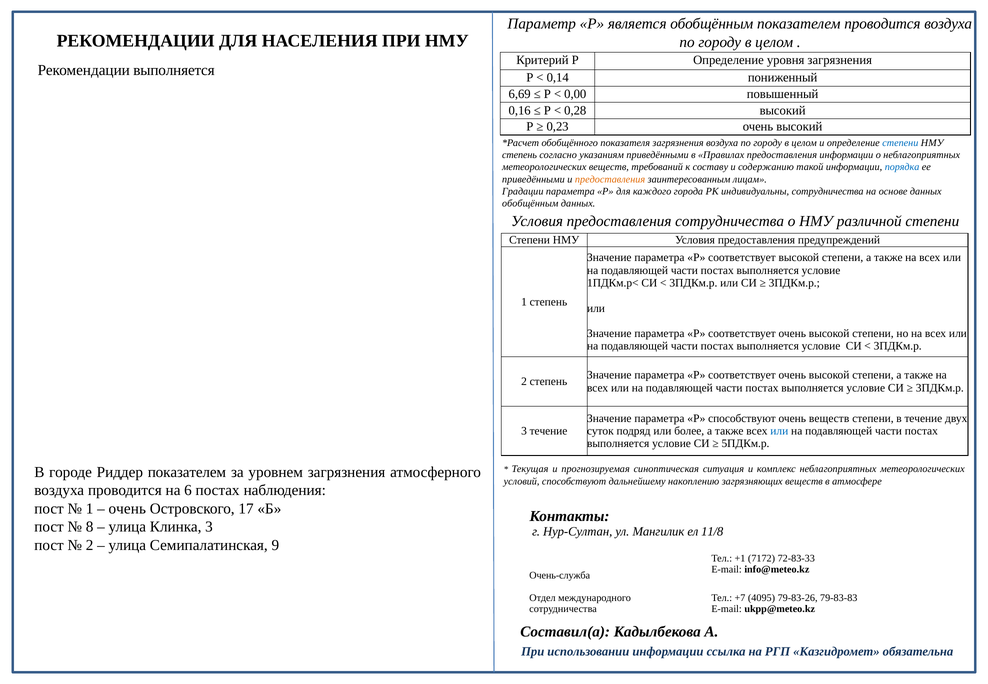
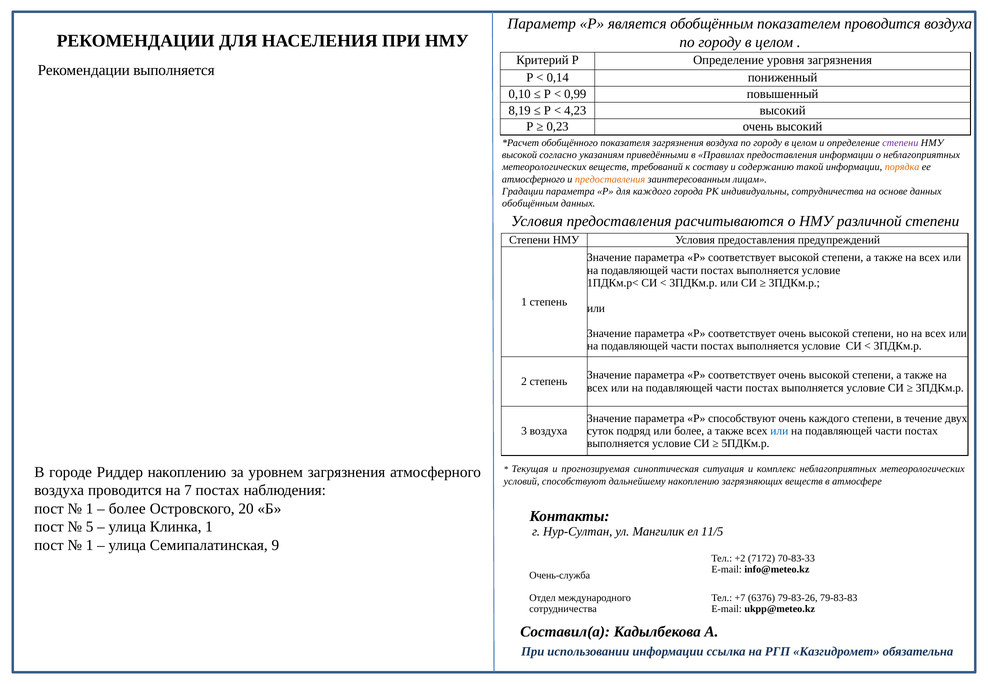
6,69: 6,69 -> 0,10
0,00: 0,00 -> 0,99
0,16: 0,16 -> 8,19
0,28: 0,28 -> 4,23
степени at (900, 143) colour: blue -> purple
степень at (520, 155): степень -> высокой
порядка colour: blue -> orange
приведёнными at (533, 179): приведёнными -> атмосферного
предоставления сотрудничества: сотрудничества -> расчитываются
очень веществ: веществ -> каждого
3 течение: течение -> воздуха
Риддер показателем: показателем -> накоплению
6: 6 -> 7
очень at (127, 509): очень -> более
17: 17 -> 20
8: 8 -> 5
Клинка 3: 3 -> 1
11/8: 11/8 -> 11/5
2 at (90, 545): 2 -> 1
+1: +1 -> +2
72-83-33: 72-83-33 -> 70-83-33
4095: 4095 -> 6376
